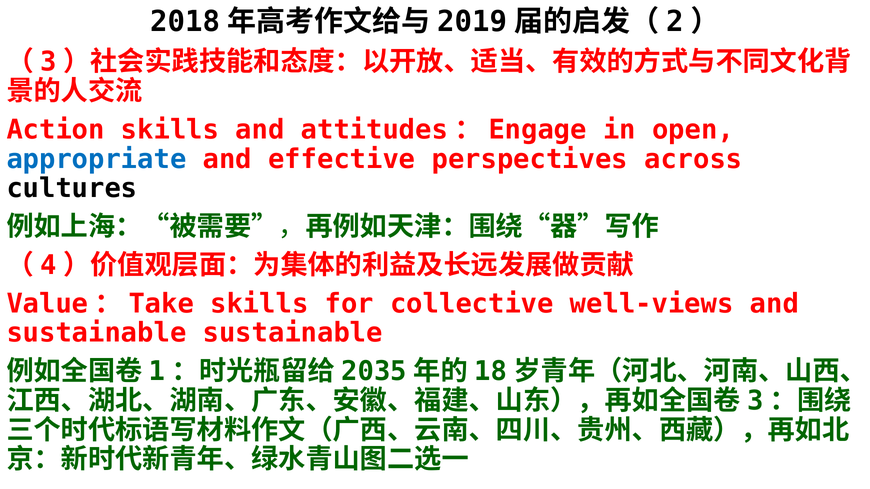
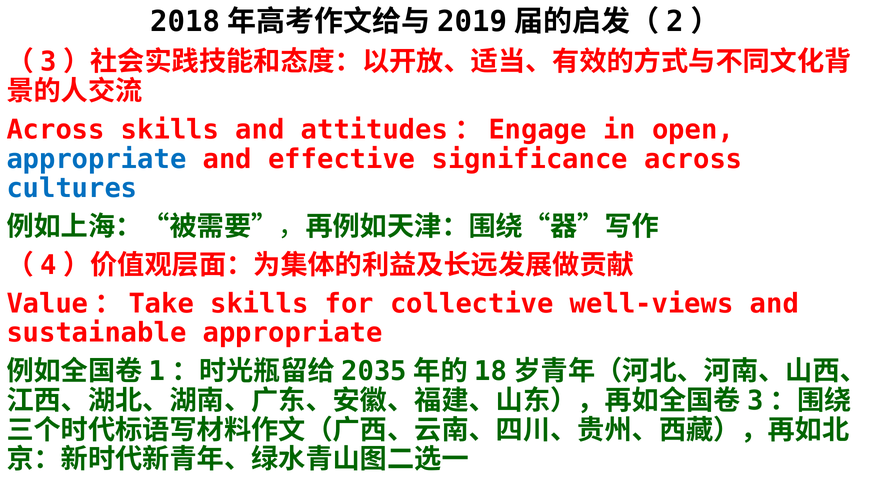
Action at (56, 130): Action -> Across
perspectives: perspectives -> significance
cultures colour: black -> blue
sustainable sustainable: sustainable -> appropriate
